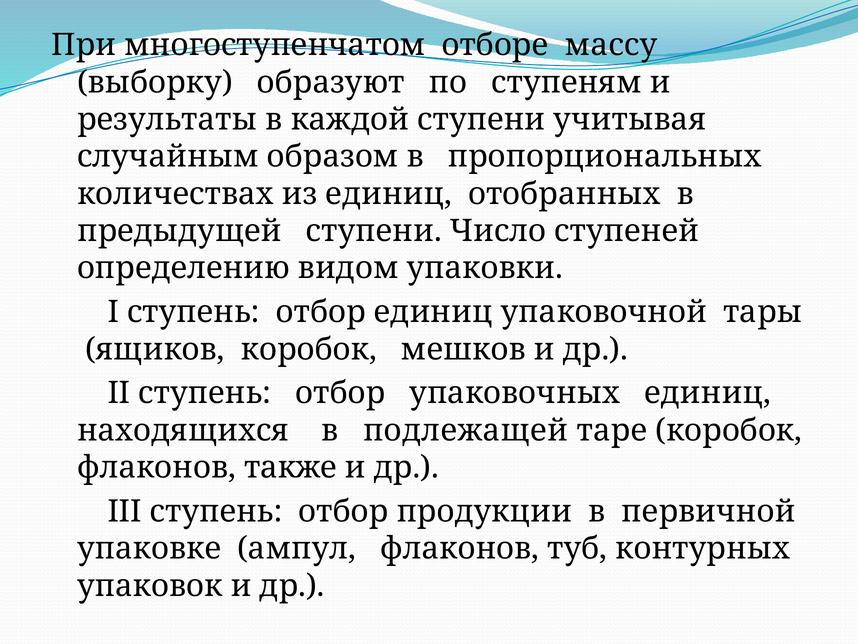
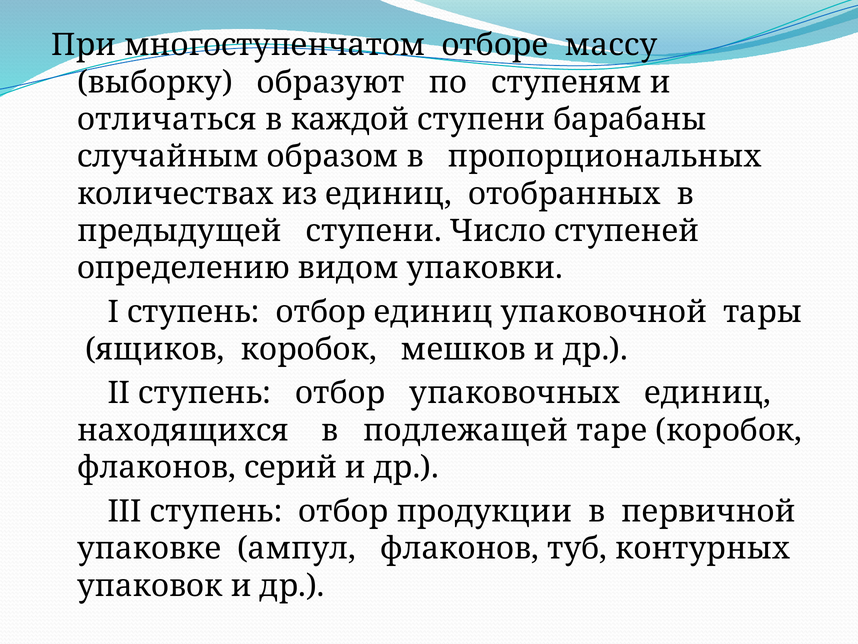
результаты: результаты -> отличаться
учитывая: учитывая -> барабаны
также: также -> серий
